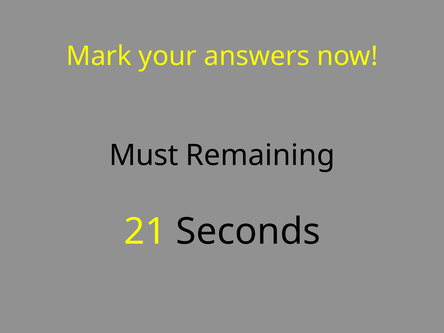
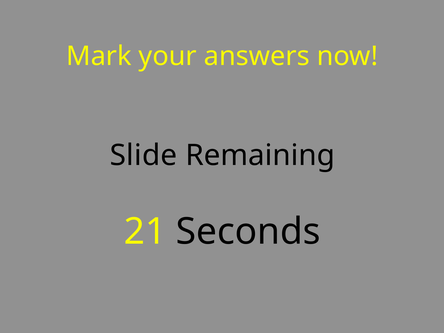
Must: Must -> Slide
